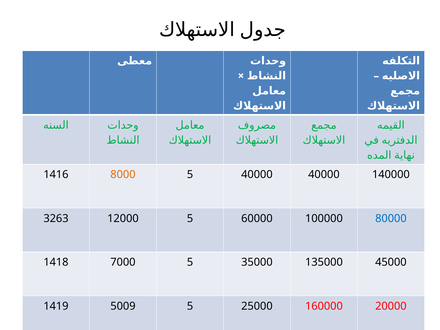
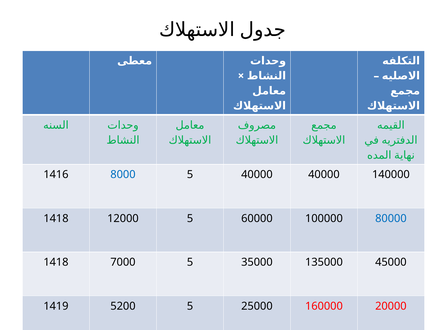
8000 colour: orange -> blue
3263 at (56, 218): 3263 -> 1418
5009: 5009 -> 5200
